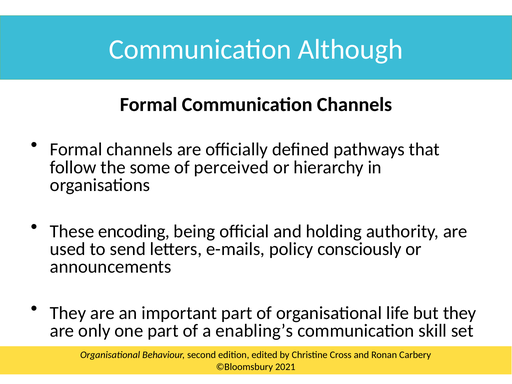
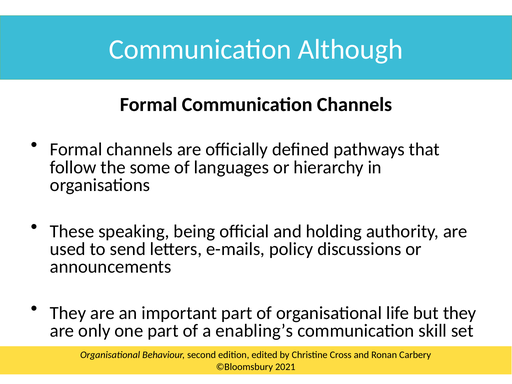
perceived: perceived -> languages
encoding: encoding -> speaking
consciously: consciously -> discussions
